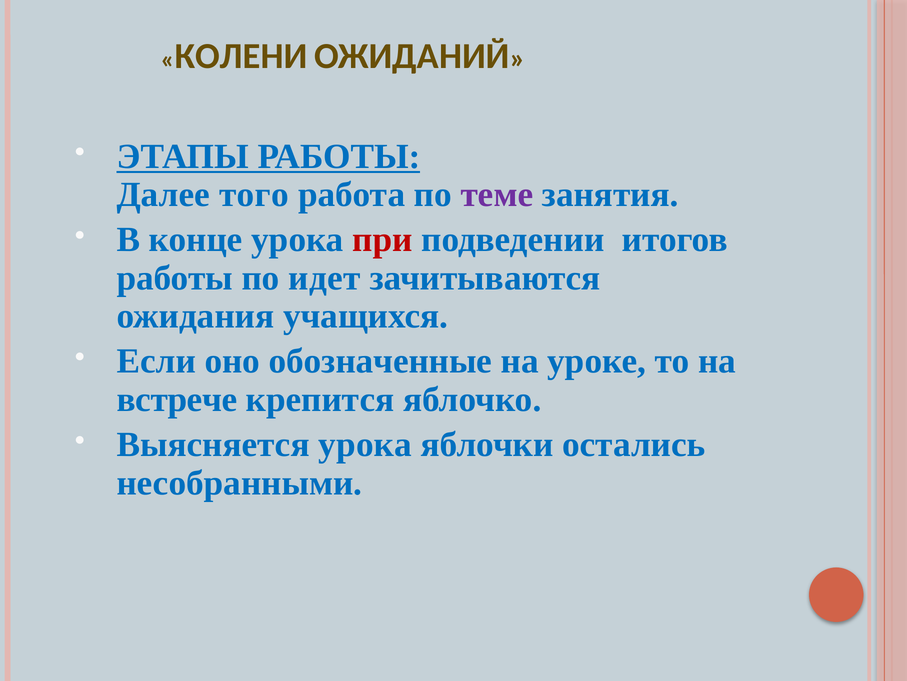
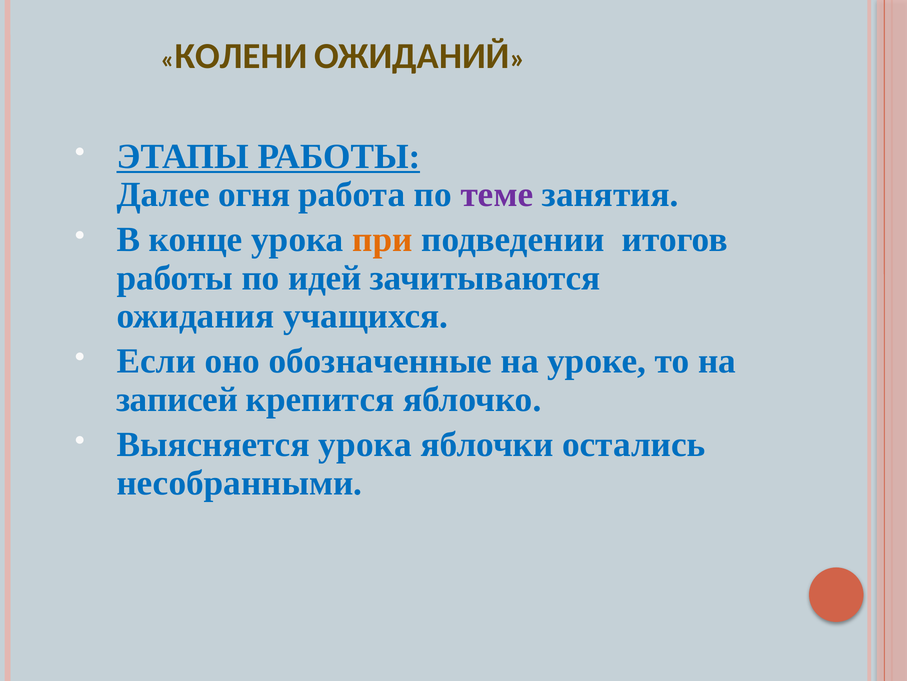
того: того -> огня
при colour: red -> orange
идет: идет -> идей
встрече: встрече -> записей
